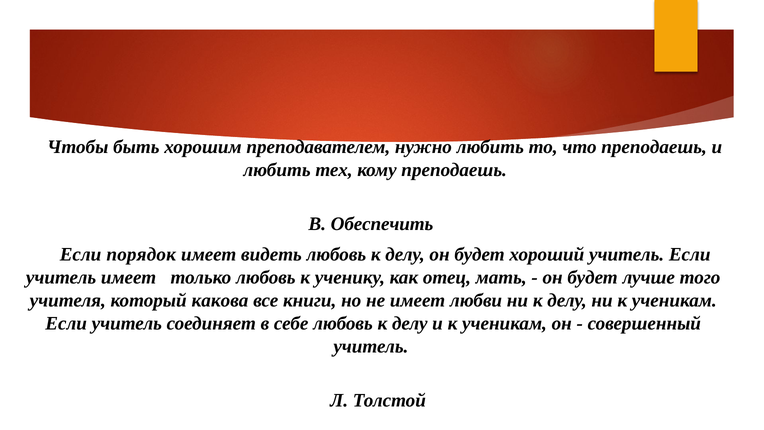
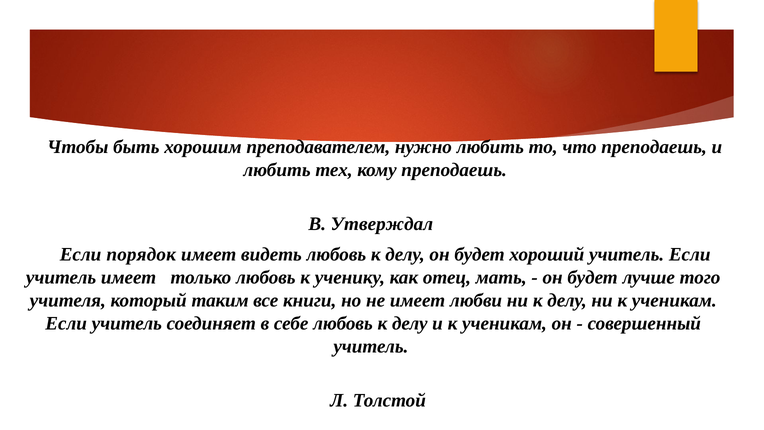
Обеспечить: Обеспечить -> Утверждал
какова: какова -> таким
